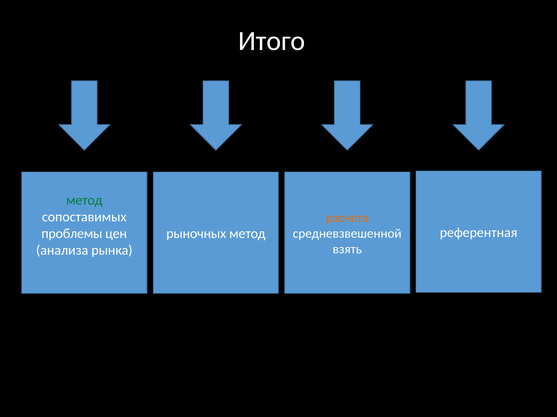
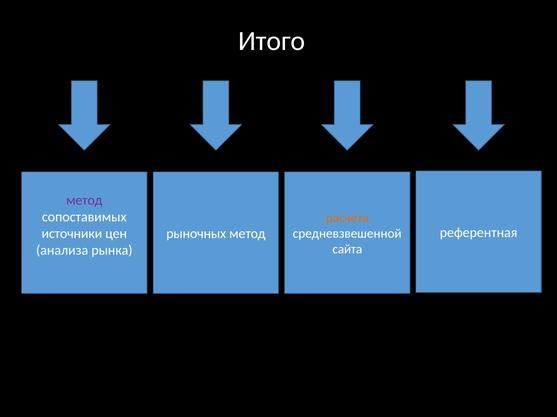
метод at (84, 201) colour: green -> purple
проблемы: проблемы -> источники
взять: взять -> сайта
